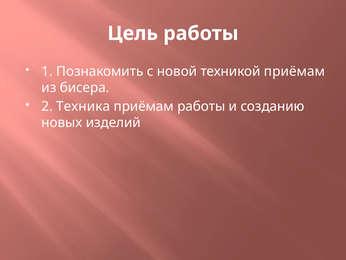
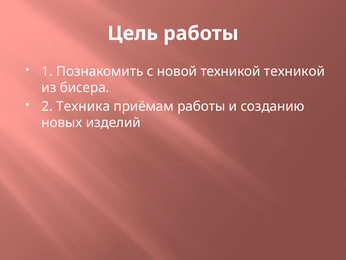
техникой приёмам: приёмам -> техникой
